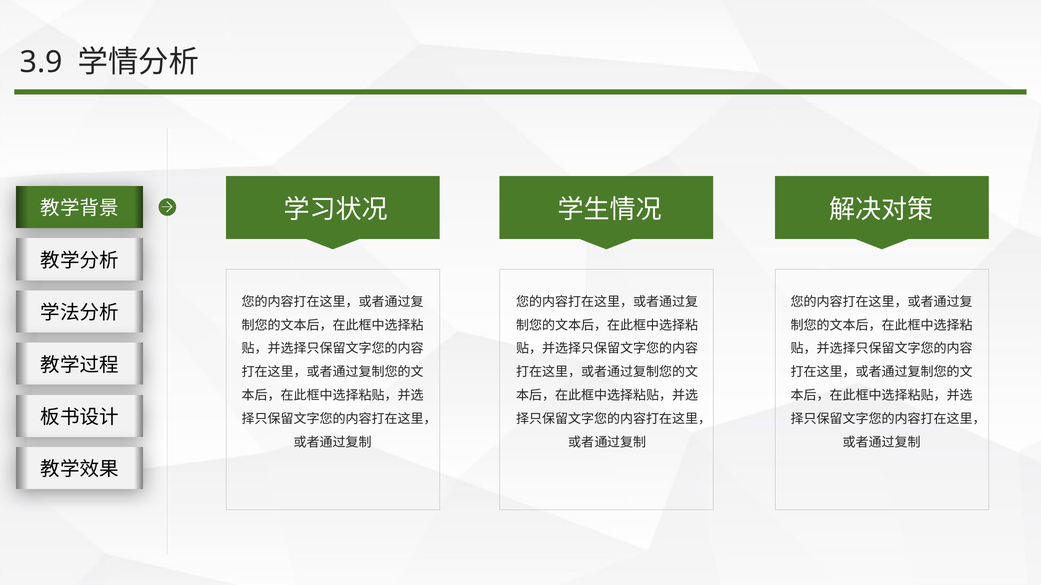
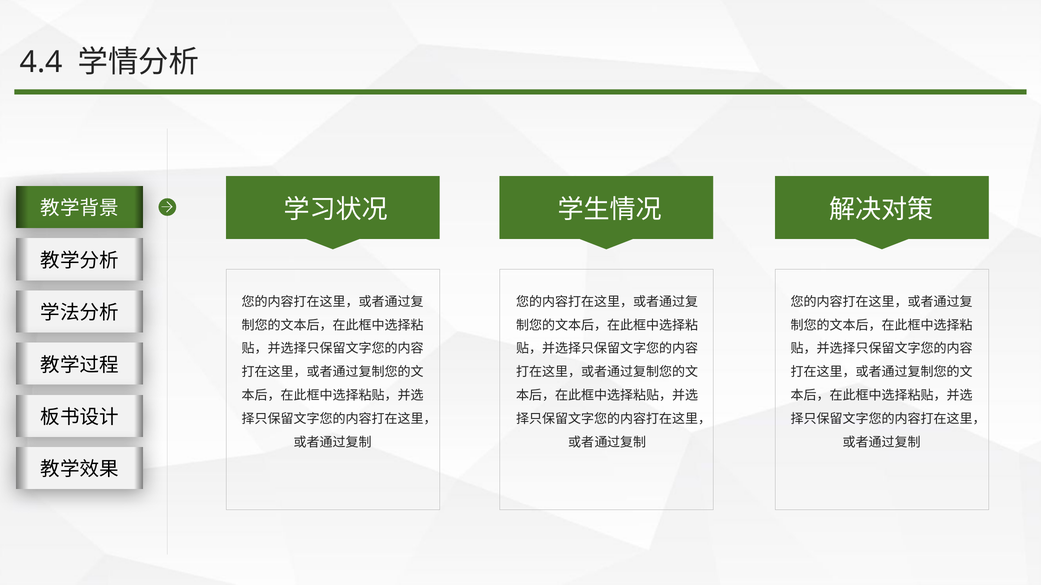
3.9: 3.9 -> 4.4
